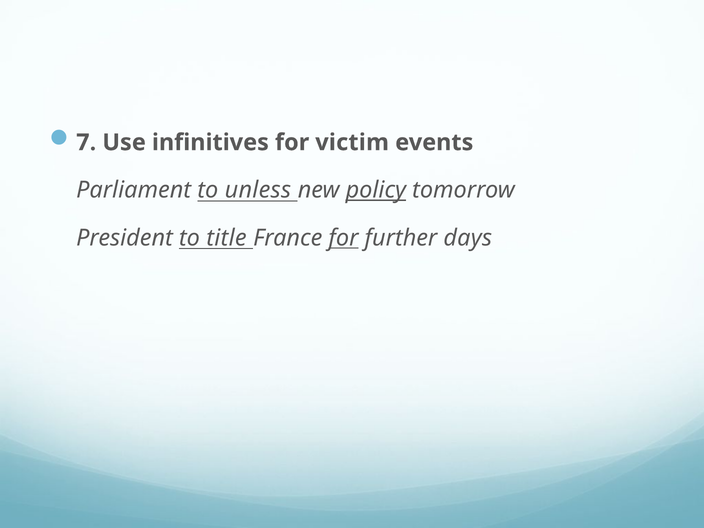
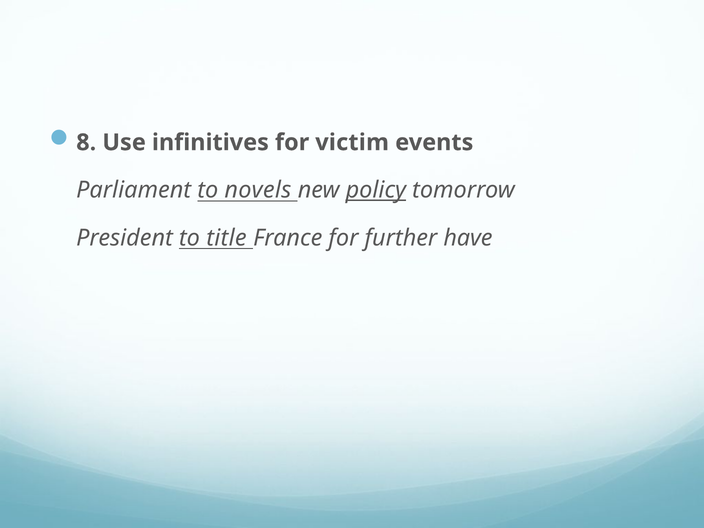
7: 7 -> 8
unless: unless -> novels
for at (343, 238) underline: present -> none
days: days -> have
